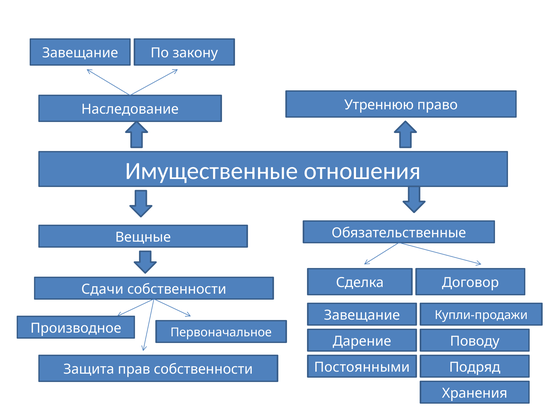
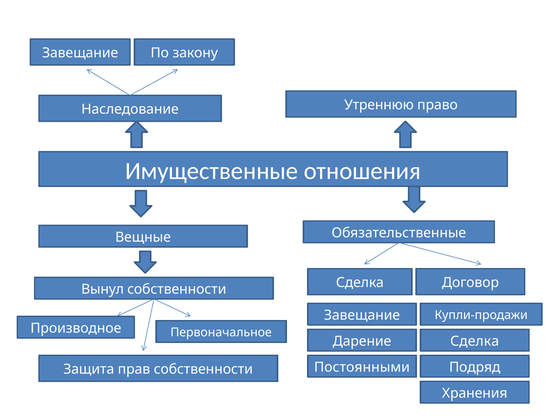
Сдачи: Сдачи -> Вынул
Поводу at (475, 341): Поводу -> Сделка
